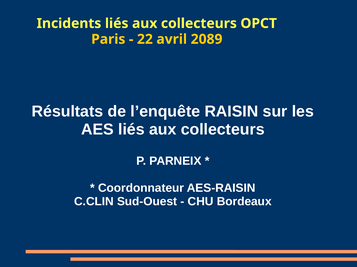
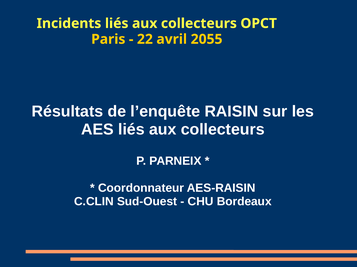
2089: 2089 -> 2055
